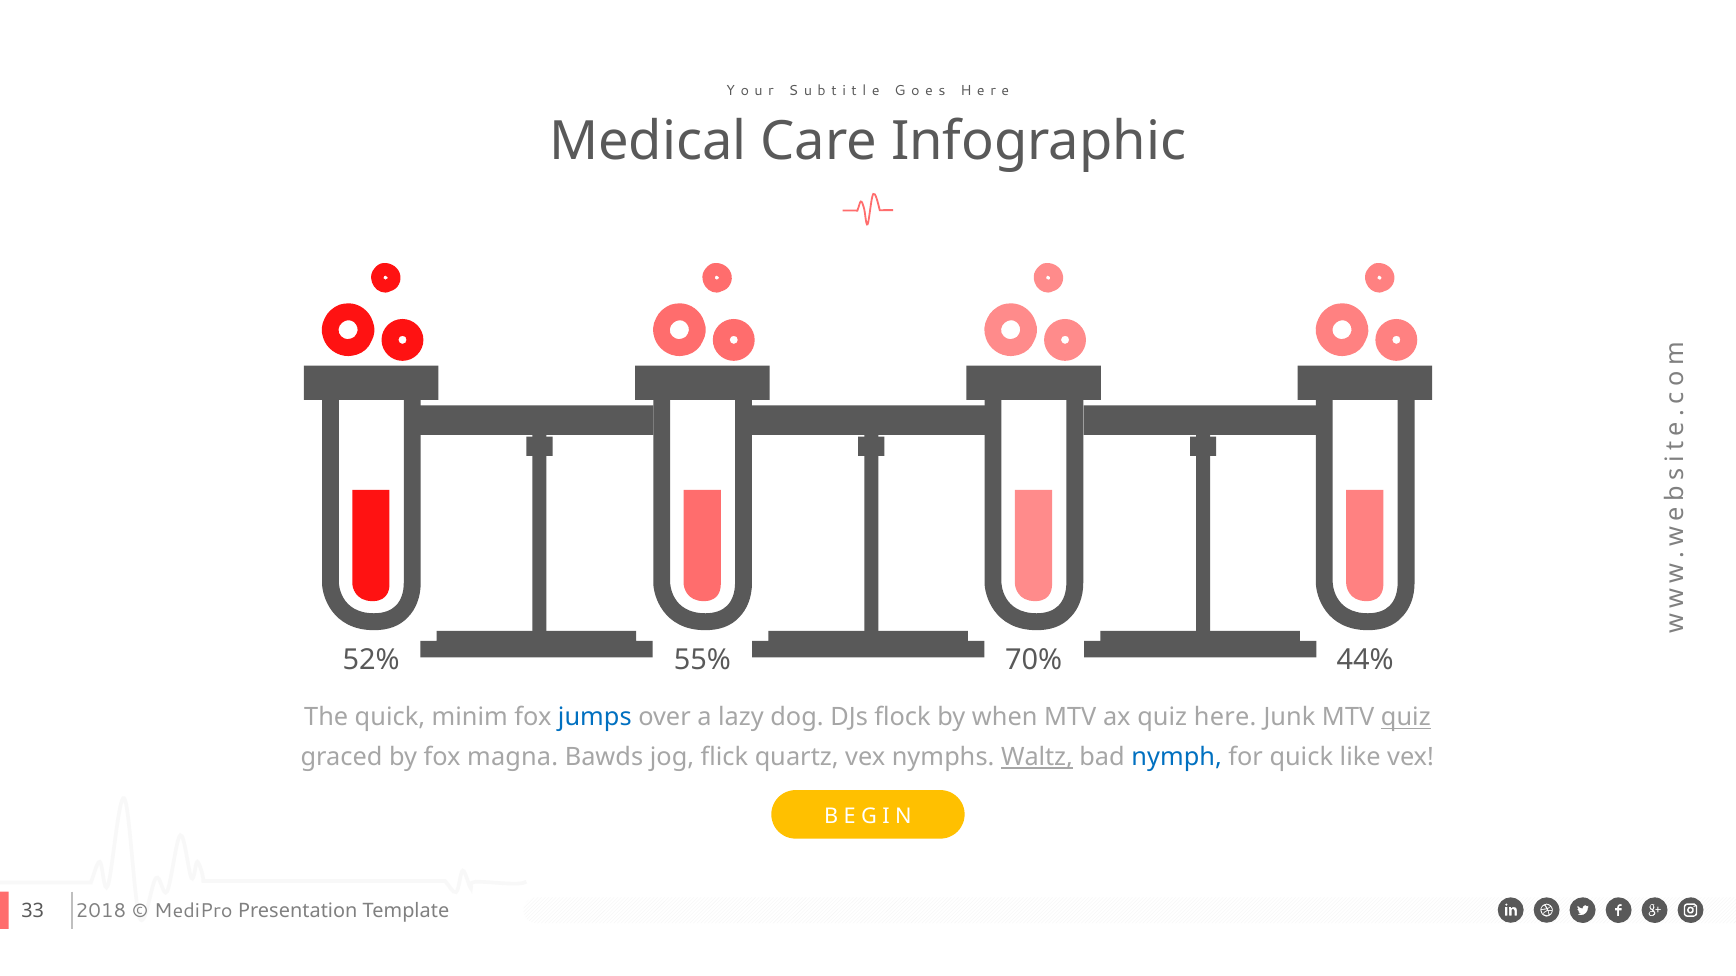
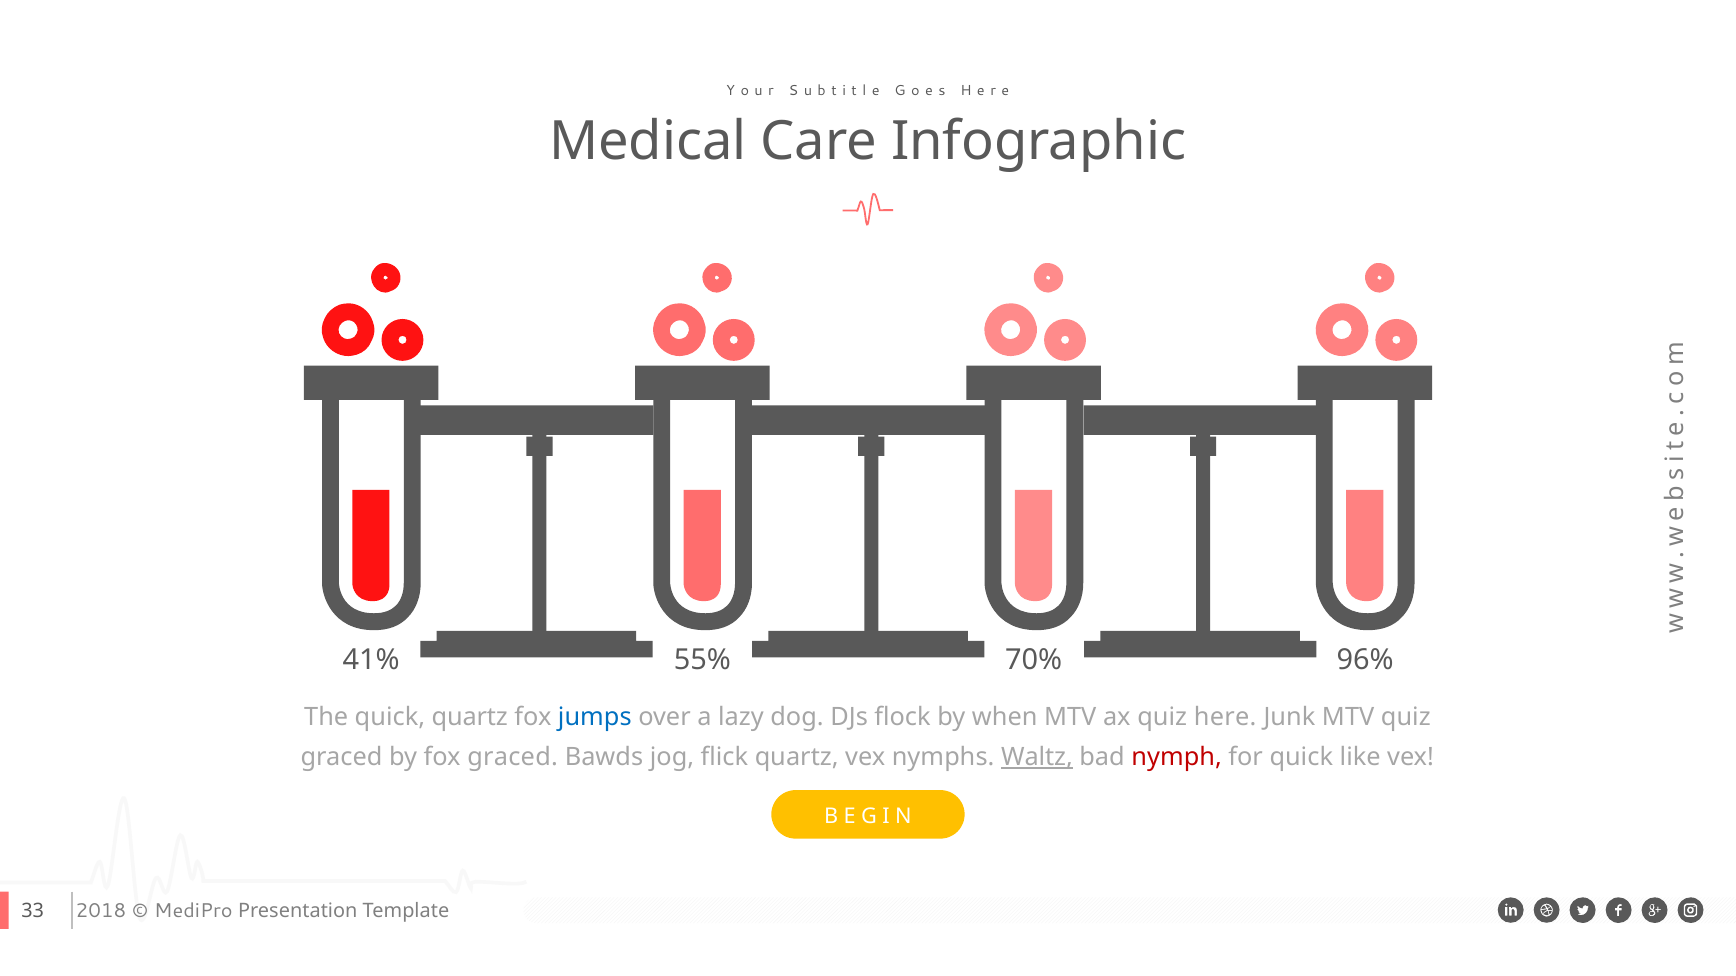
52%: 52% -> 41%
44%: 44% -> 96%
quick minim: minim -> quartz
quiz at (1406, 718) underline: present -> none
fox magna: magna -> graced
nymph colour: blue -> red
